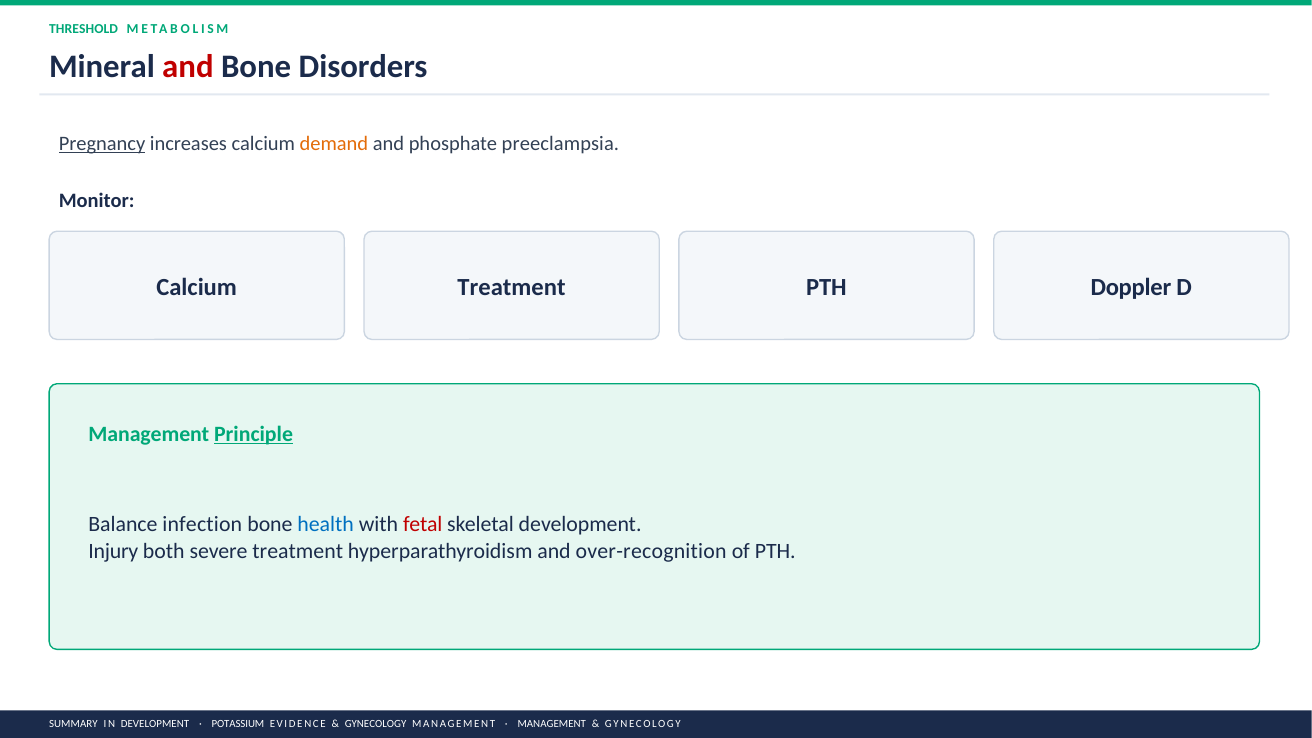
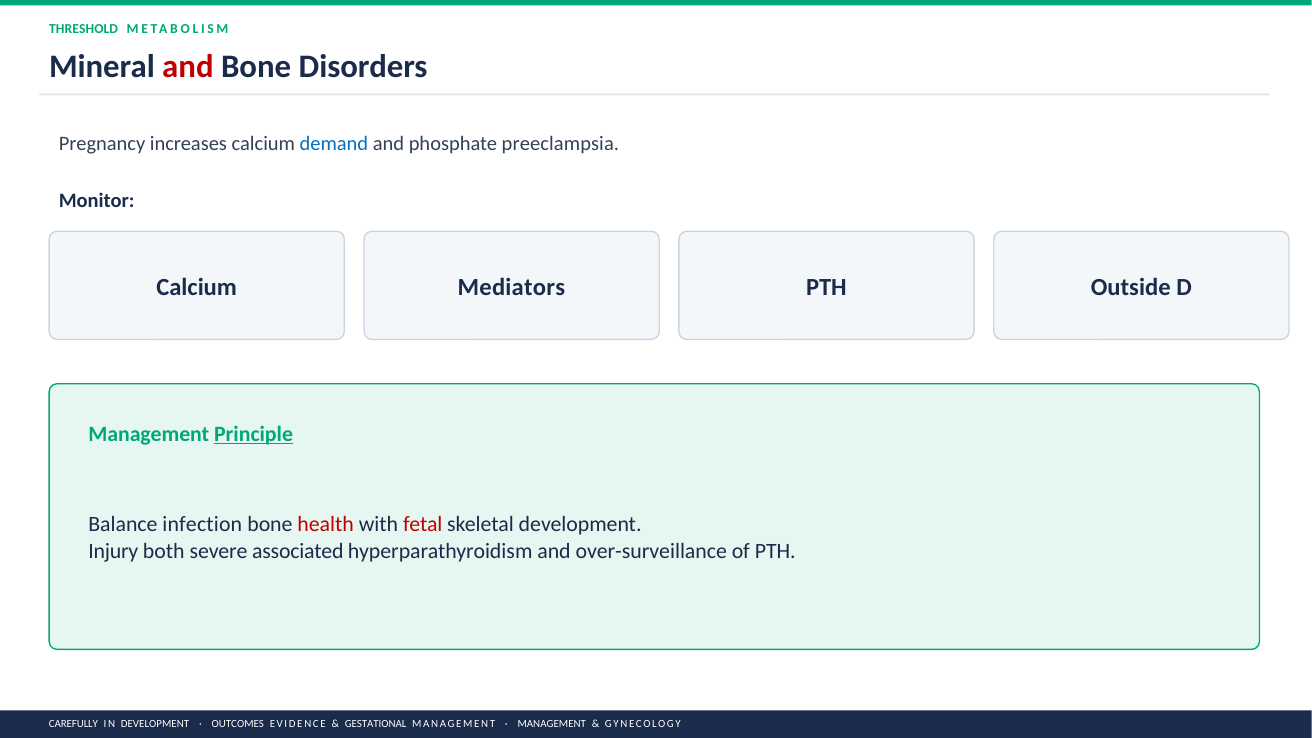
Pregnancy underline: present -> none
demand colour: orange -> blue
Calcium Treatment: Treatment -> Mediators
Doppler: Doppler -> Outside
health colour: blue -> red
severe treatment: treatment -> associated
over-recognition: over-recognition -> over-surveillance
SUMMARY: SUMMARY -> CAREFULLY
POTASSIUM: POTASSIUM -> OUTCOMES
GYNECOLOGY at (376, 724): GYNECOLOGY -> GESTATIONAL
